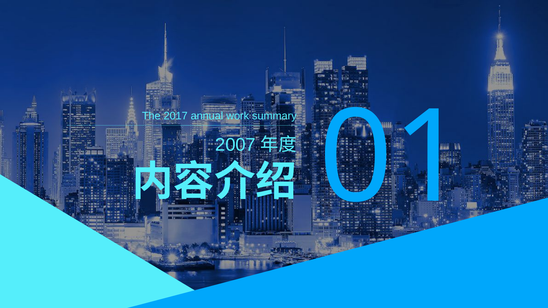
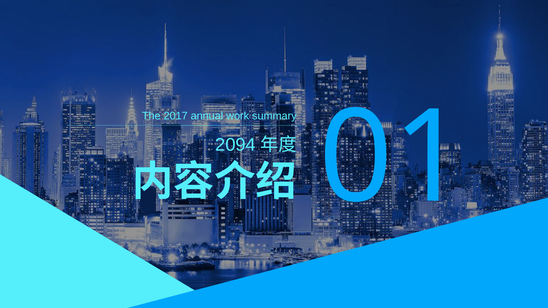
2007: 2007 -> 2094
